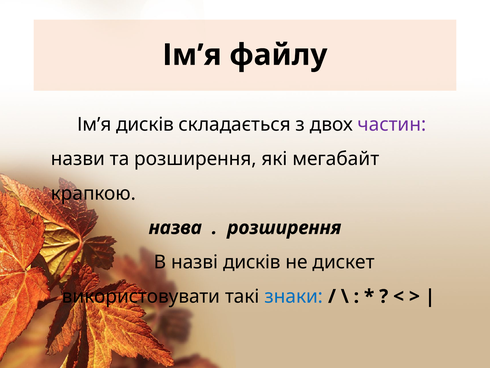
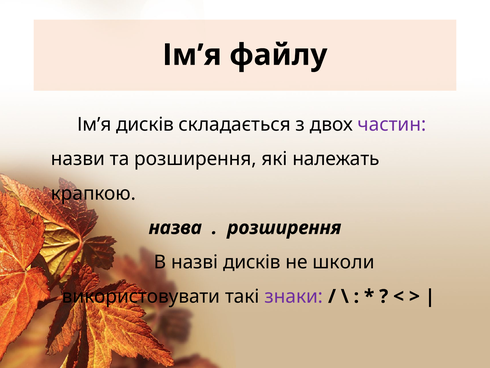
мегабайт: мегабайт -> належать
дискет: дискет -> школи
знаки colour: blue -> purple
